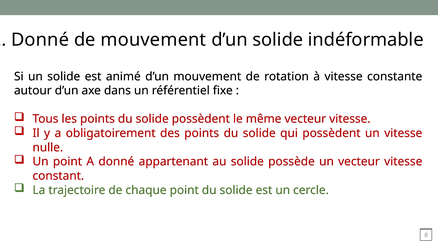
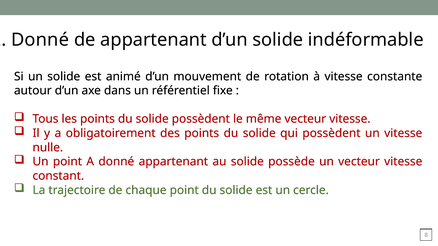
de mouvement: mouvement -> appartenant
